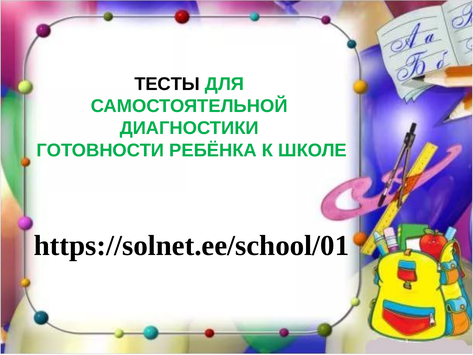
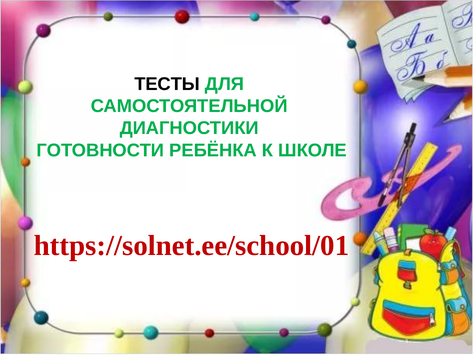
https://solnet.ee/school/01 colour: black -> red
